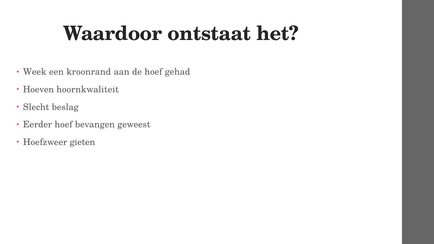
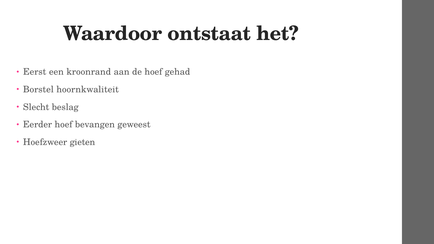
Week: Week -> Eerst
Hoeven: Hoeven -> Borstel
